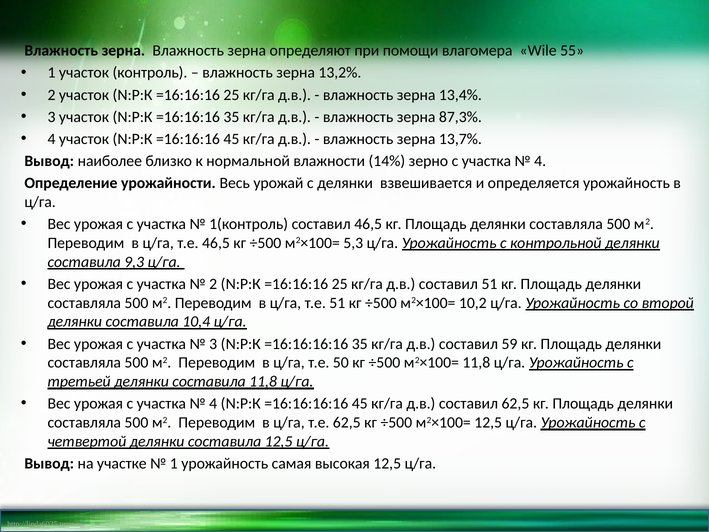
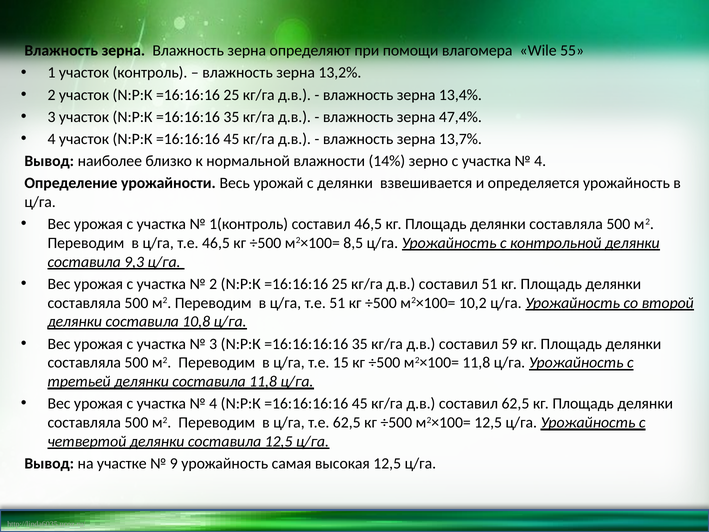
87,3%: 87,3% -> 47,4%
5,3: 5,3 -> 8,5
10,4: 10,4 -> 10,8
50: 50 -> 15
1 at (174, 463): 1 -> 9
